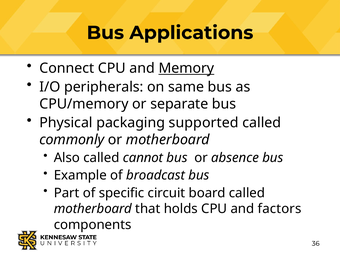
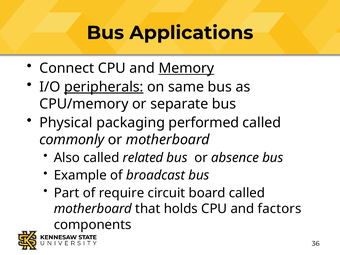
peripherals underline: none -> present
supported: supported -> performed
cannot: cannot -> related
specific: specific -> require
